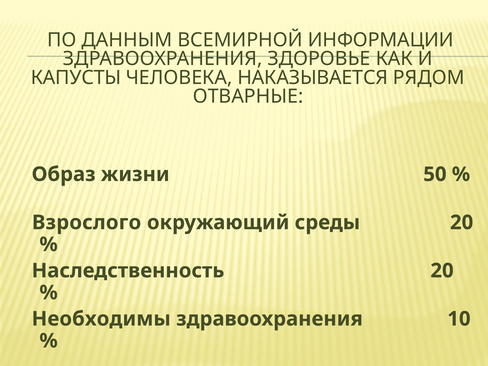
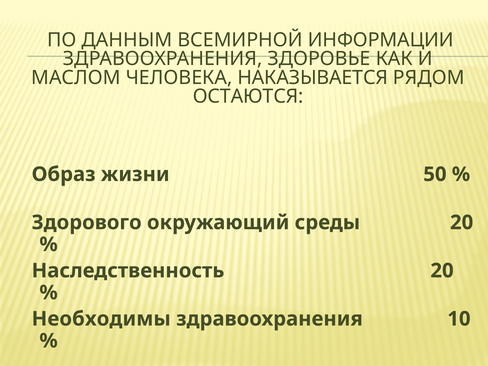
КАПУСТЫ: КАПУСТЫ -> МАСЛОМ
ОТВАРНЫЕ: ОТВАРНЫЕ -> ОСТАЮТСЯ
Взрослого: Взрослого -> Здорового
